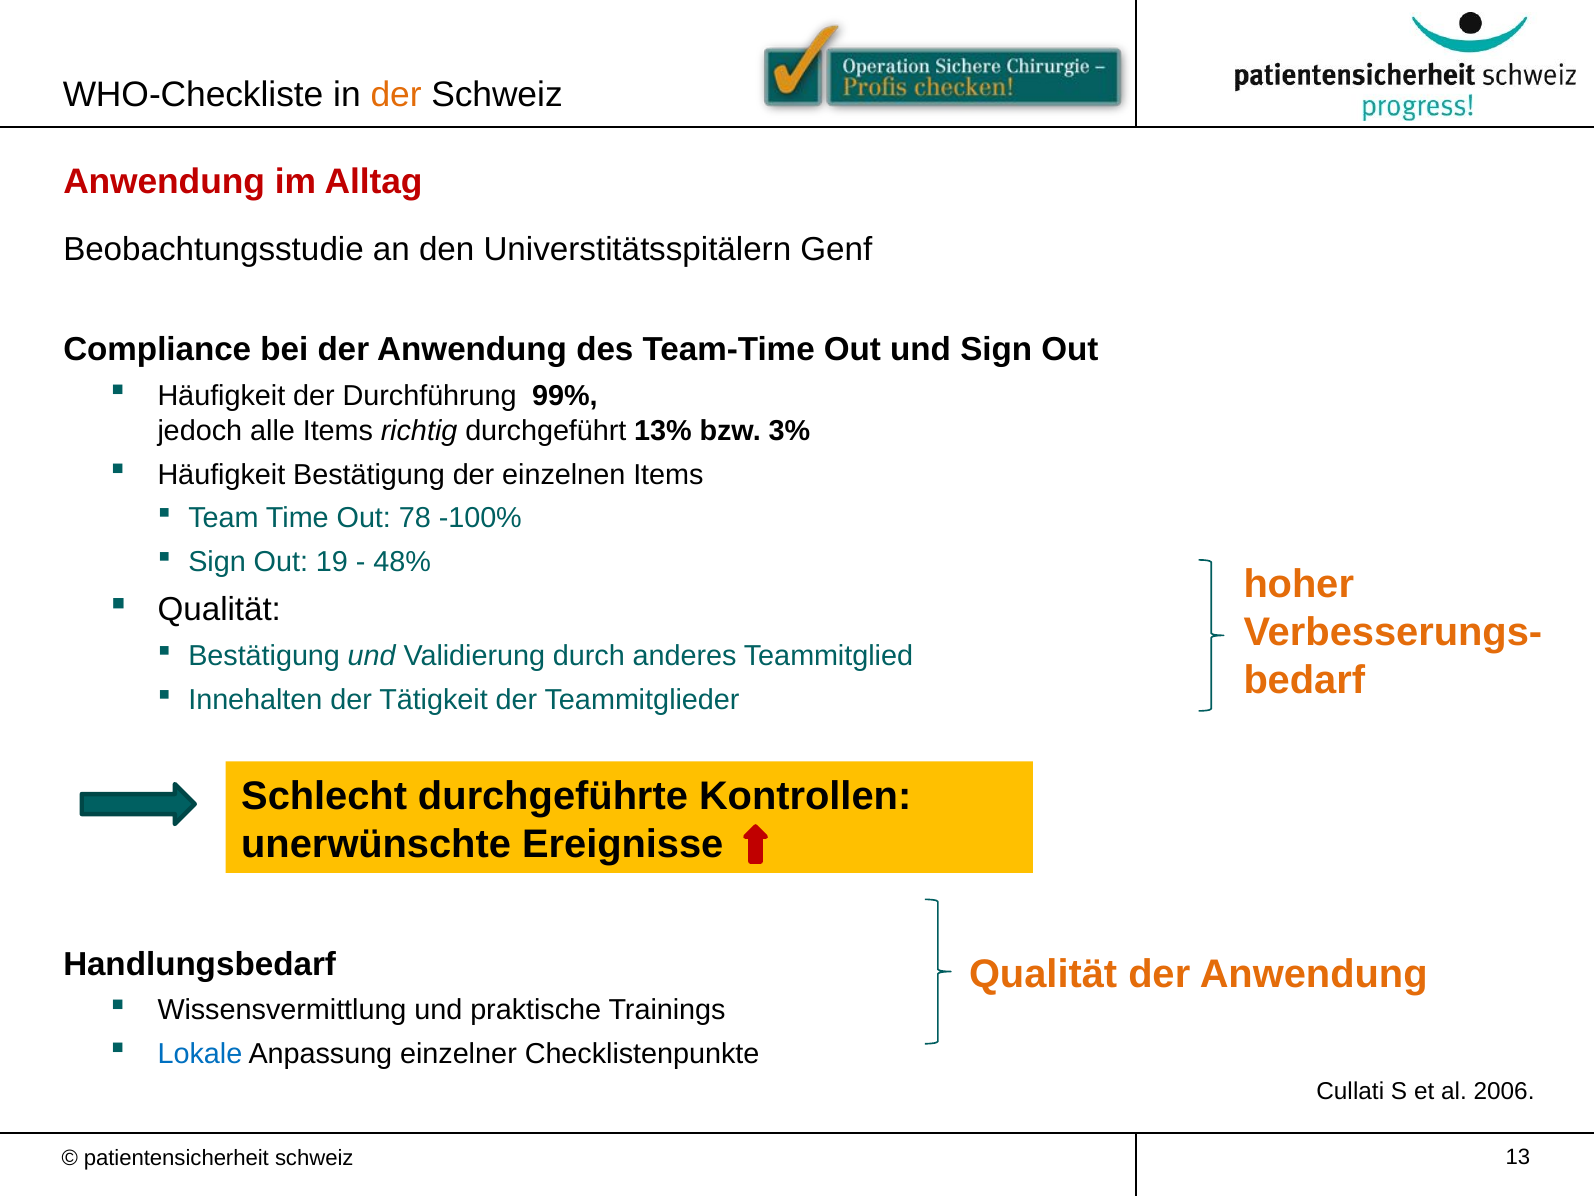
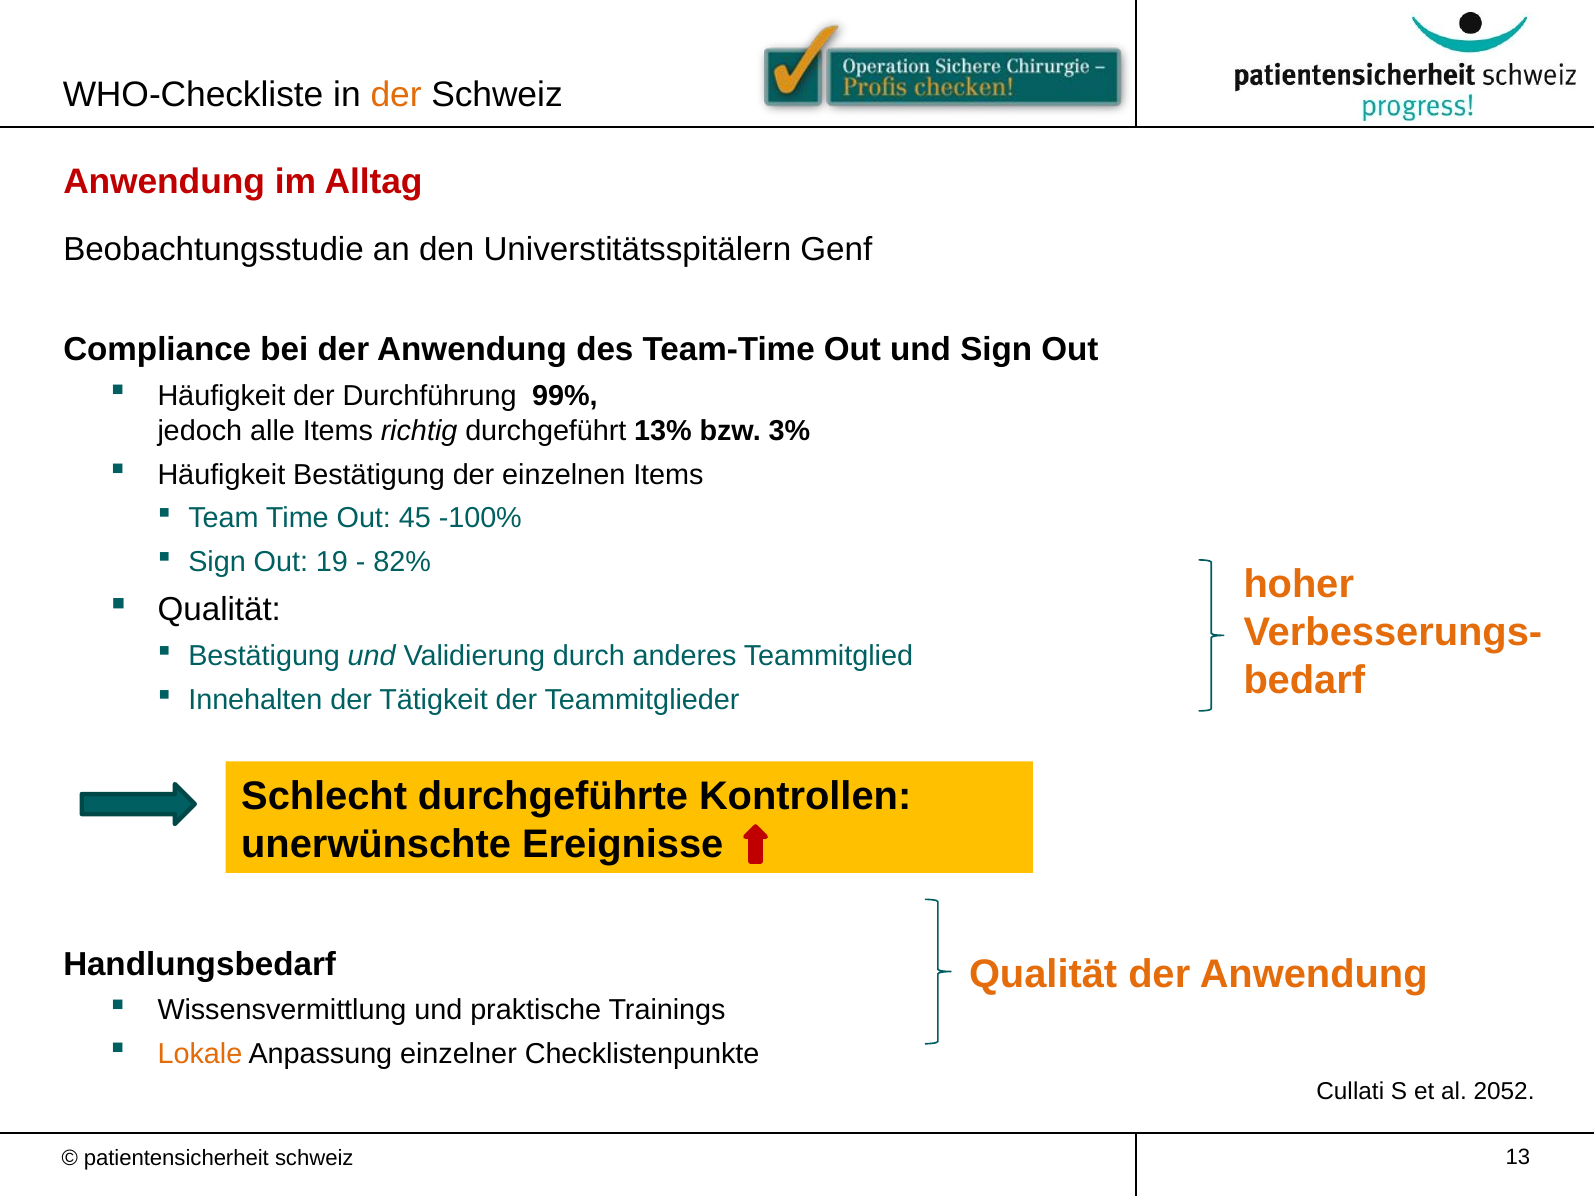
78: 78 -> 45
48%: 48% -> 82%
Lokale colour: blue -> orange
2006: 2006 -> 2052
